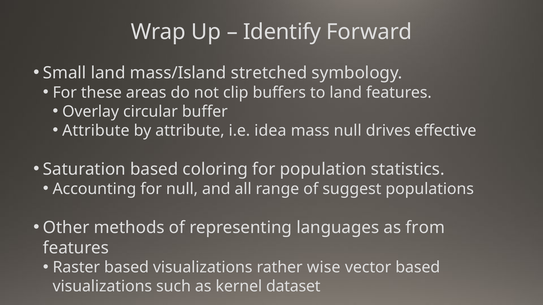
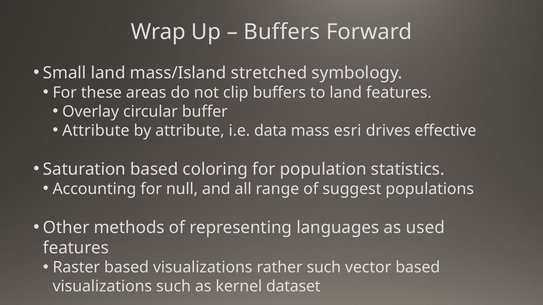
Identify at (282, 32): Identify -> Buffers
idea: idea -> data
mass null: null -> esri
from: from -> used
rather wise: wise -> such
